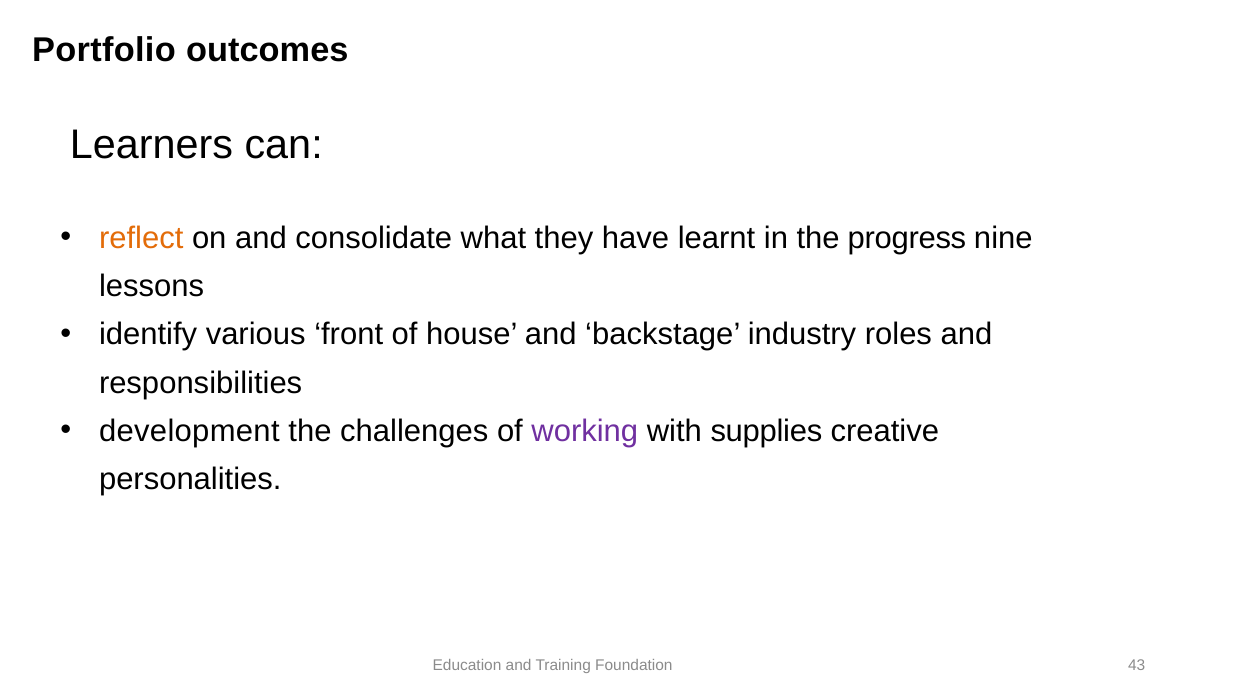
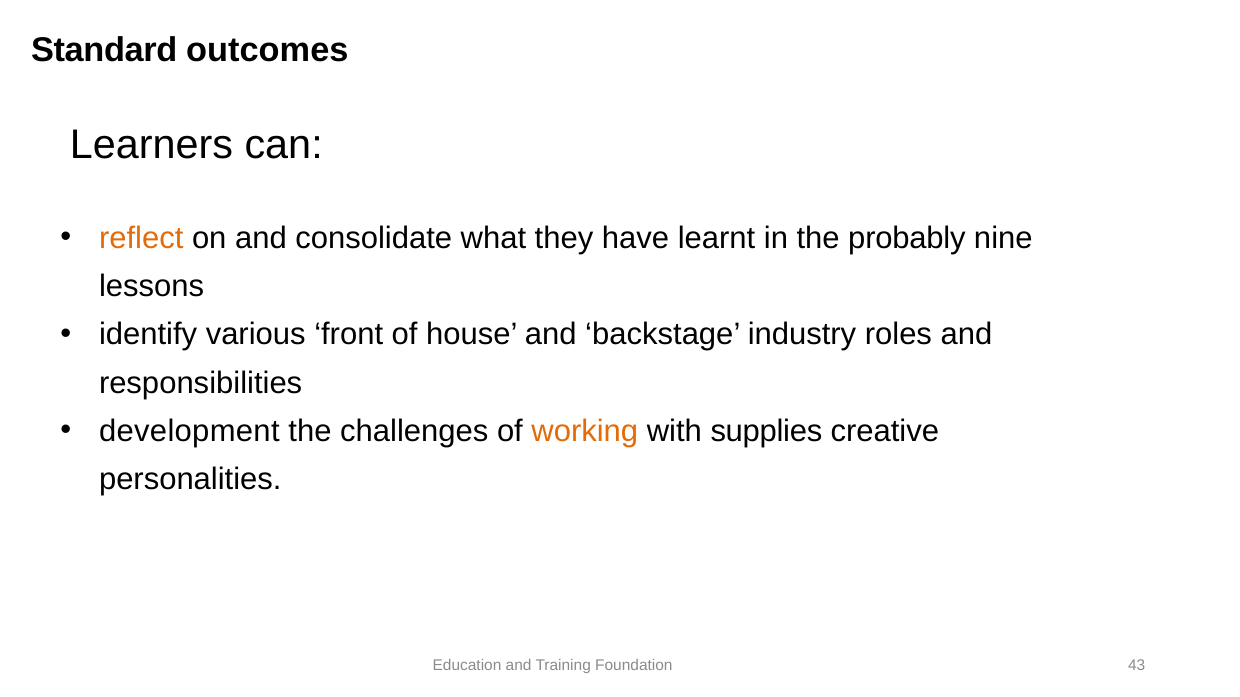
Portfolio: Portfolio -> Standard
progress: progress -> probably
working colour: purple -> orange
